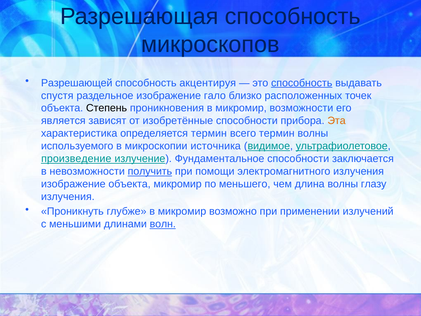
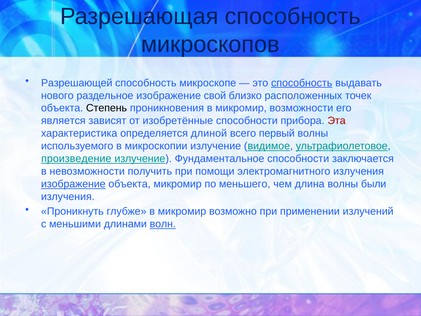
акцентируя: акцентируя -> микроскопе
спустя: спустя -> нового
гало: гало -> свой
Эта colour: orange -> red
определяется термин: термин -> длиной
всего термин: термин -> первый
микроскопии источника: источника -> излучение
получить underline: present -> none
изображение at (73, 184) underline: none -> present
глазу: глазу -> были
